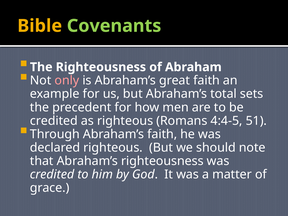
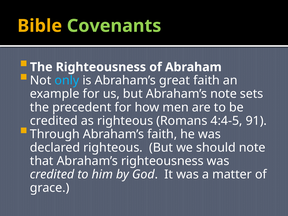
only colour: pink -> light blue
Abraham’s total: total -> note
51: 51 -> 91
